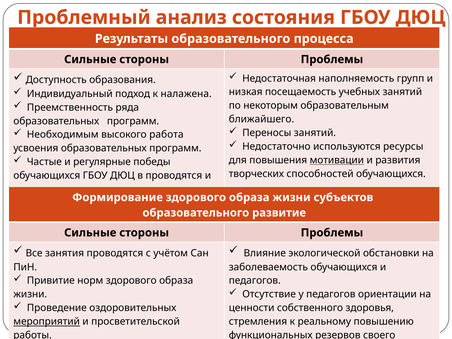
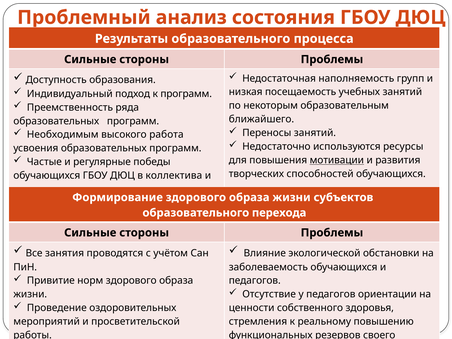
к налажена: налажена -> программ
в проводятся: проводятся -> коллектива
развитие: развитие -> перехода
мероприятий underline: present -> none
